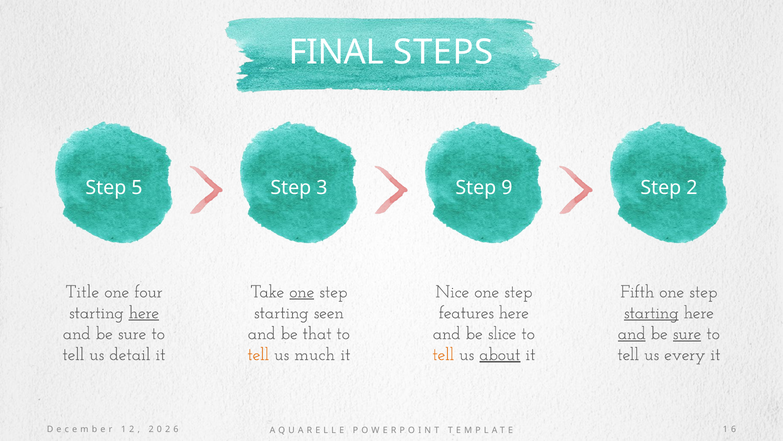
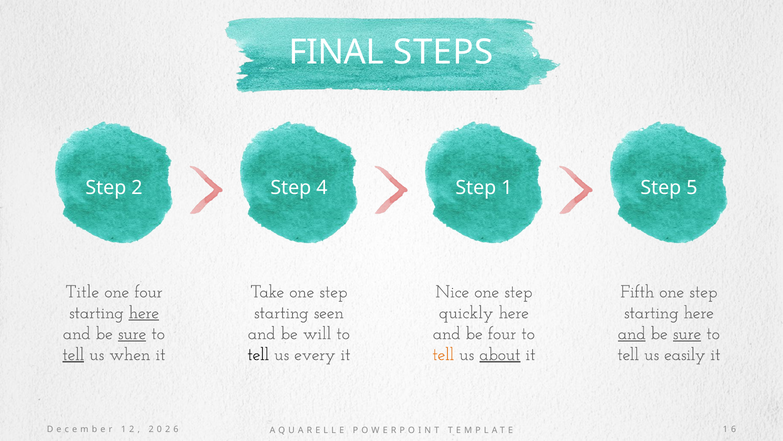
Step 5: 5 -> 2
3: 3 -> 4
Step 9: 9 -> 1
Step 2: 2 -> 5
one at (302, 291) underline: present -> none
features: features -> quickly
starting at (651, 312) underline: present -> none
sure at (132, 333) underline: none -> present
that: that -> will
be slice: slice -> four
tell at (73, 354) underline: none -> present
detail: detail -> when
tell at (258, 354) colour: orange -> black
much: much -> every
every: every -> easily
